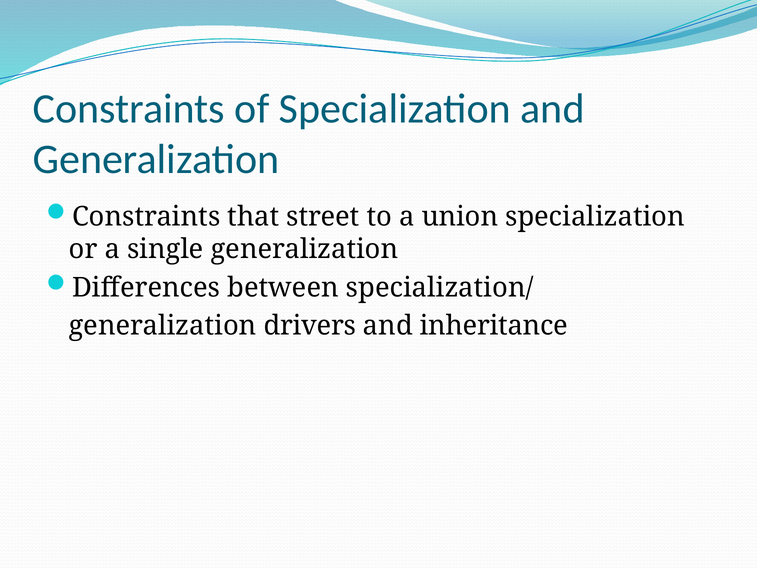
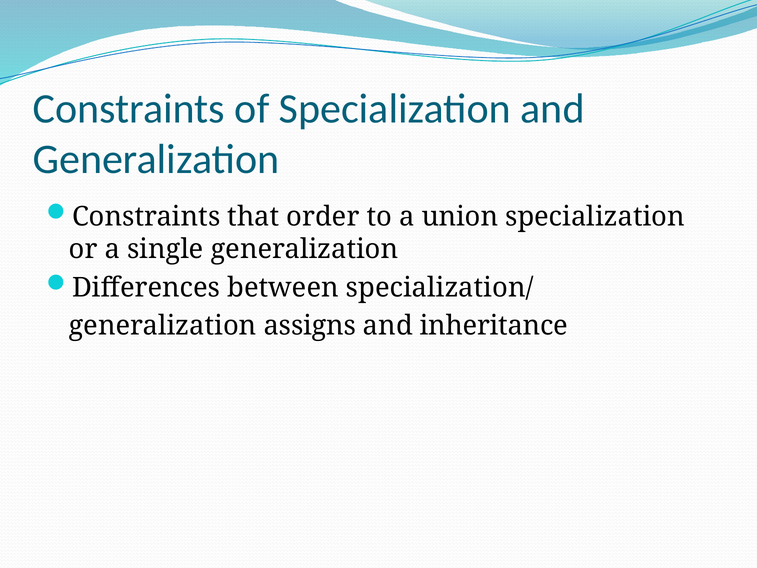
street: street -> order
drivers: drivers -> assigns
